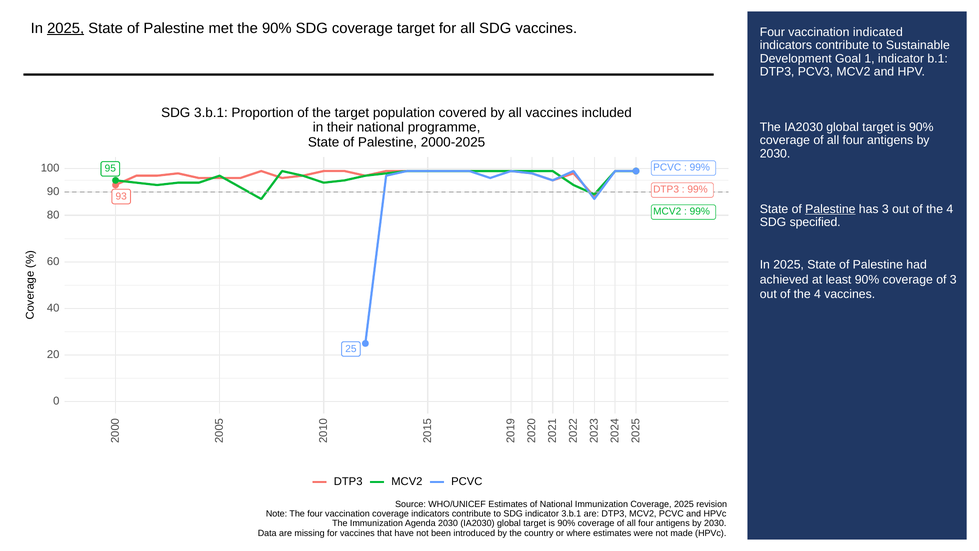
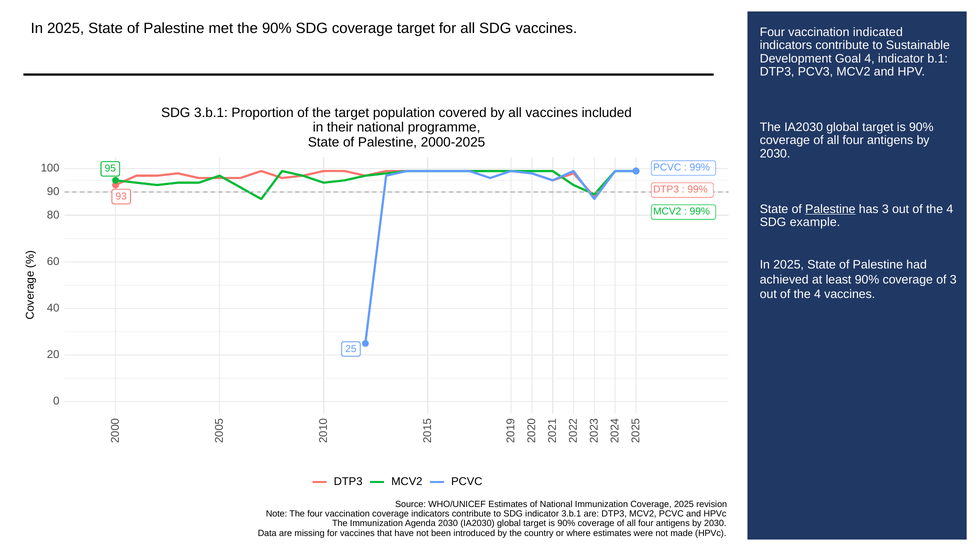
2025 at (66, 28) underline: present -> none
Goal 1: 1 -> 4
specified: specified -> example
